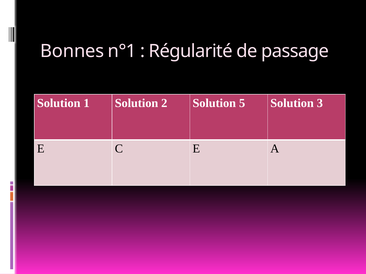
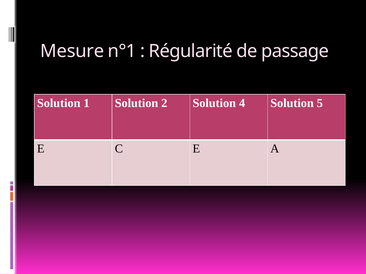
Bonnes: Bonnes -> Mesure
5: 5 -> 4
3: 3 -> 5
